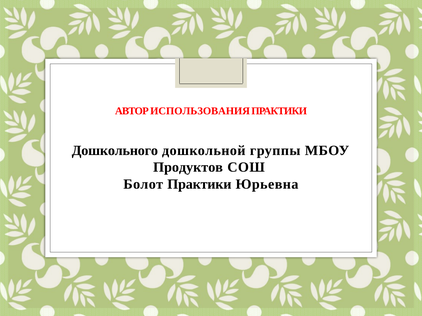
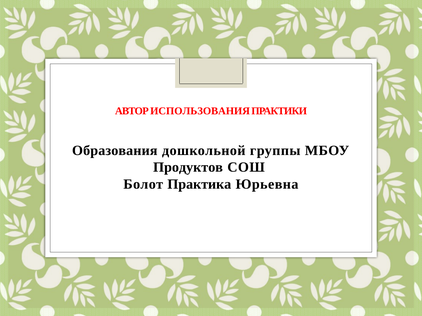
Дошкольного: Дошкольного -> Образования
Болот Практики: Практики -> Практика
